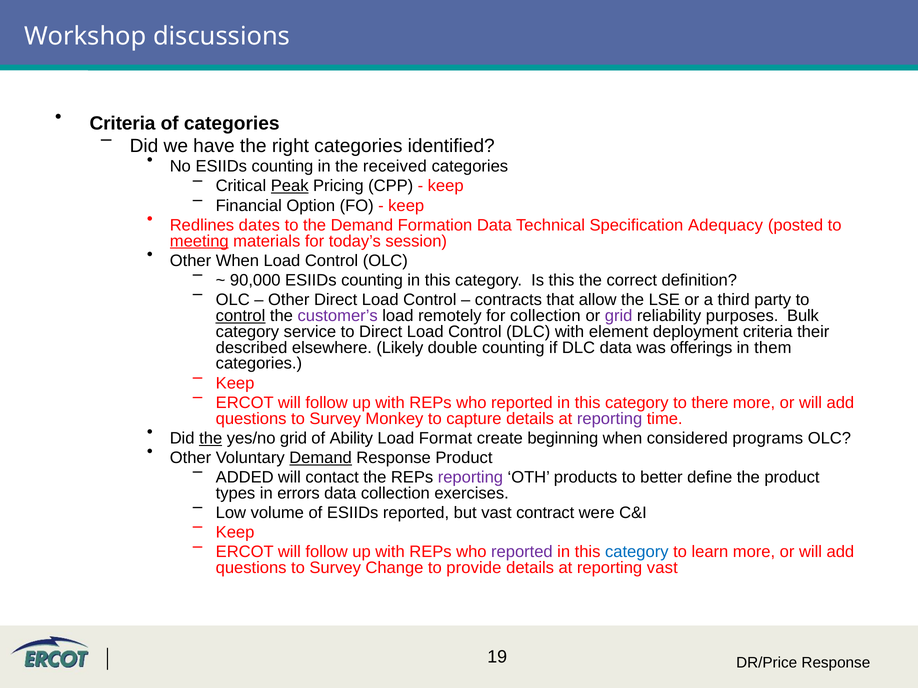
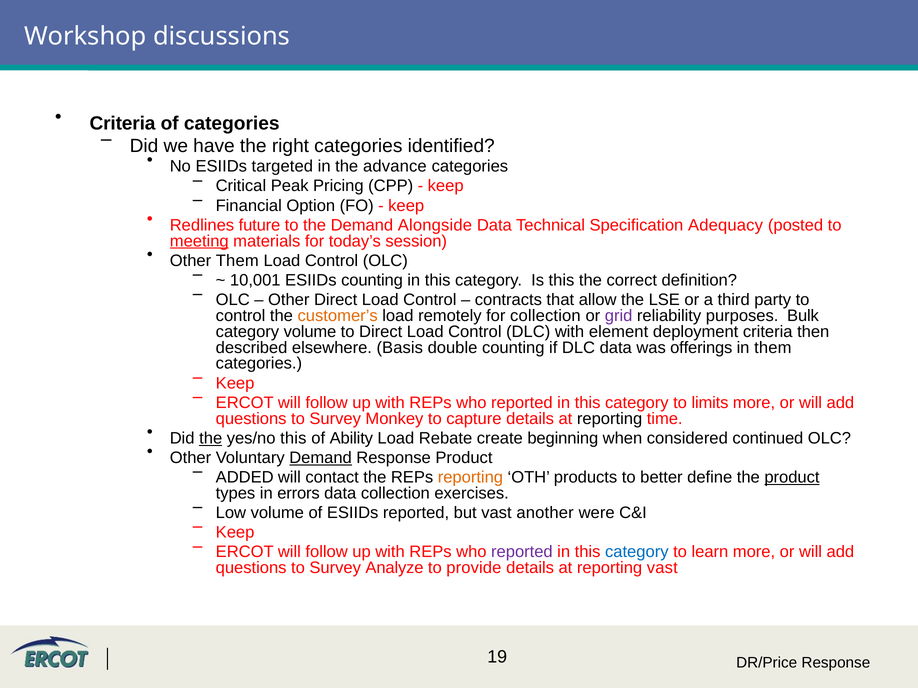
No ESIIDs counting: counting -> targeted
received: received -> advance
Peak underline: present -> none
dates: dates -> future
Formation: Formation -> Alongside
Other When: When -> Them
90,000: 90,000 -> 10,001
control at (241, 316) underline: present -> none
customer’s colour: purple -> orange
category service: service -> volume
their: their -> then
Likely: Likely -> Basis
there: there -> limits
reporting at (610, 419) colour: purple -> black
yes/no grid: grid -> this
Format: Format -> Rebate
programs: programs -> continued
reporting at (470, 478) colour: purple -> orange
product at (792, 478) underline: none -> present
contract: contract -> another
Change: Change -> Analyze
